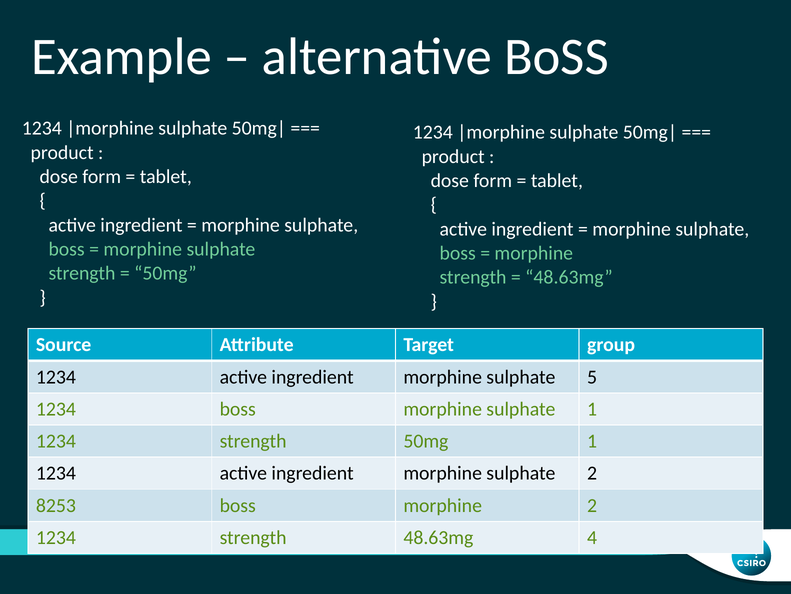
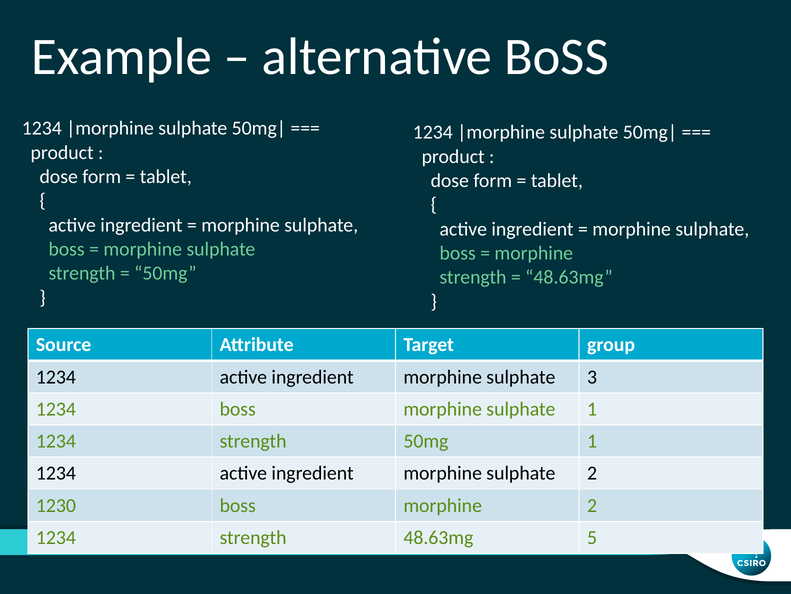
5: 5 -> 3
8253: 8253 -> 1230
4: 4 -> 5
